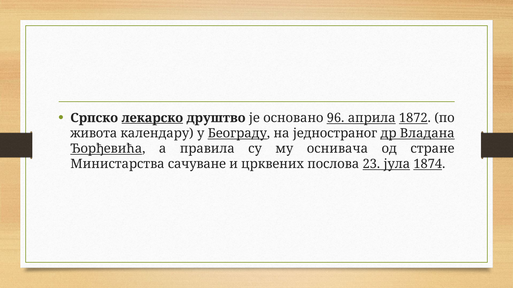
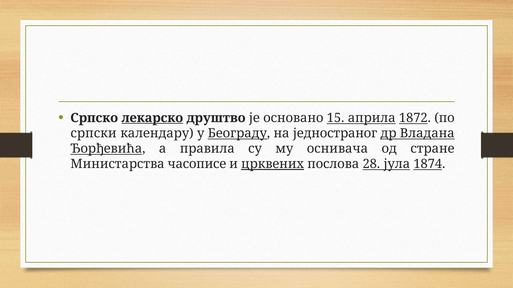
96: 96 -> 15
живота: живота -> српски
сачуване: сачуване -> часописе
црквених underline: none -> present
23: 23 -> 28
